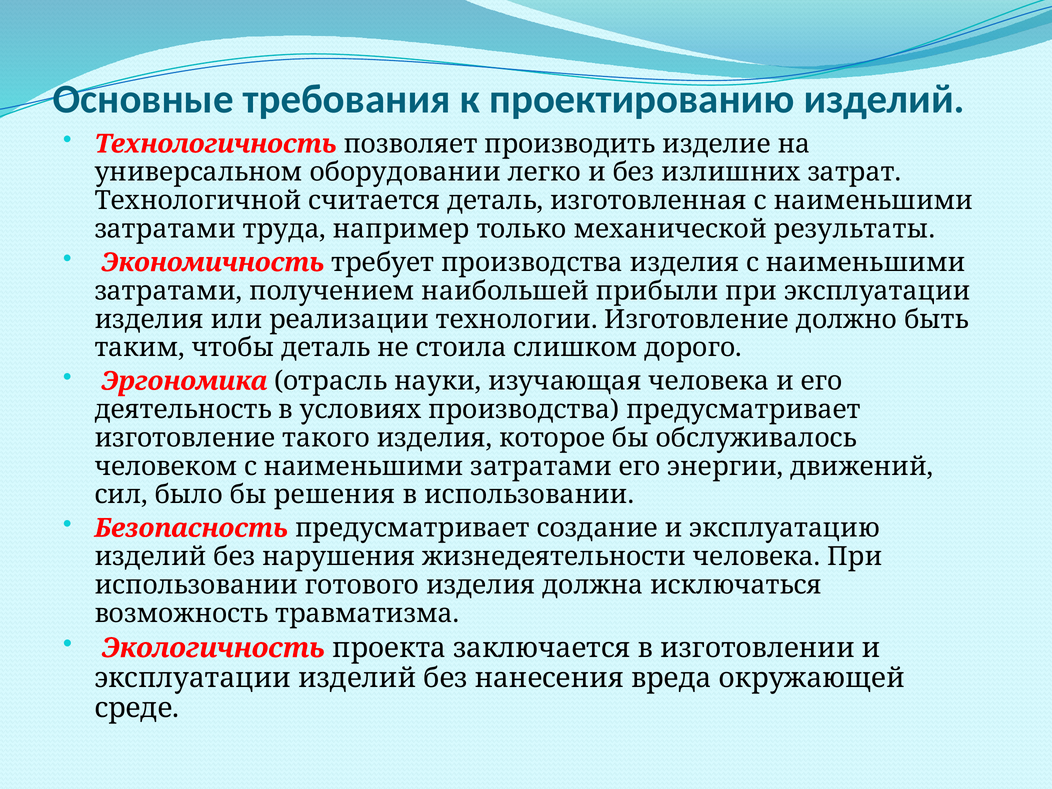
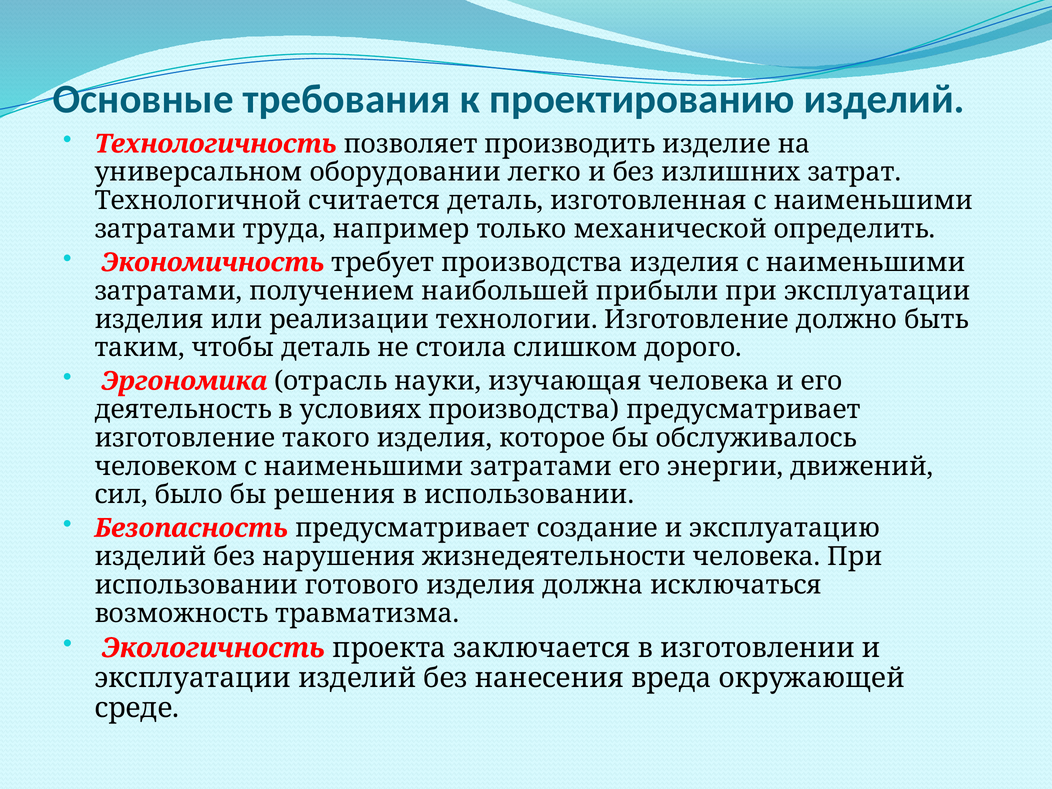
результаты: результаты -> определить
